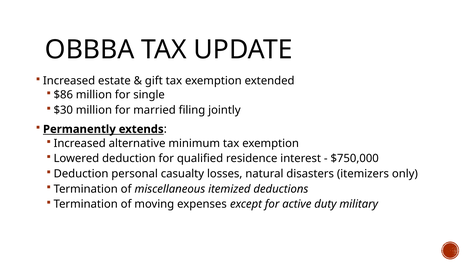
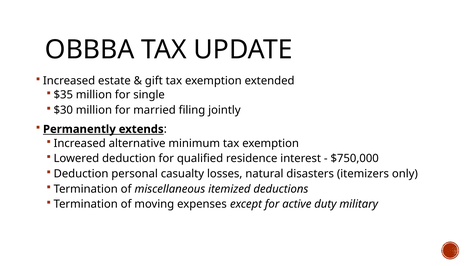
$86: $86 -> $35
